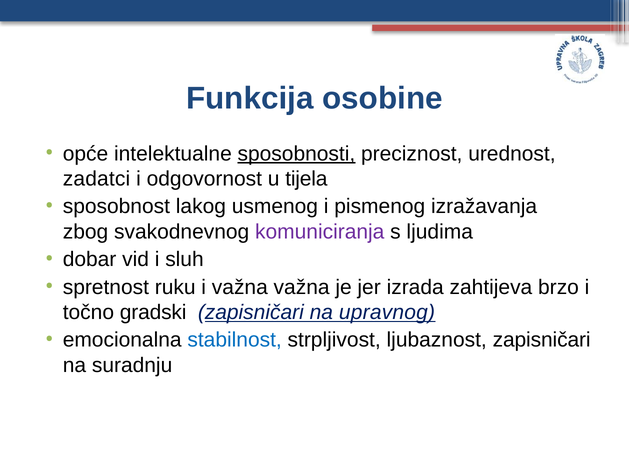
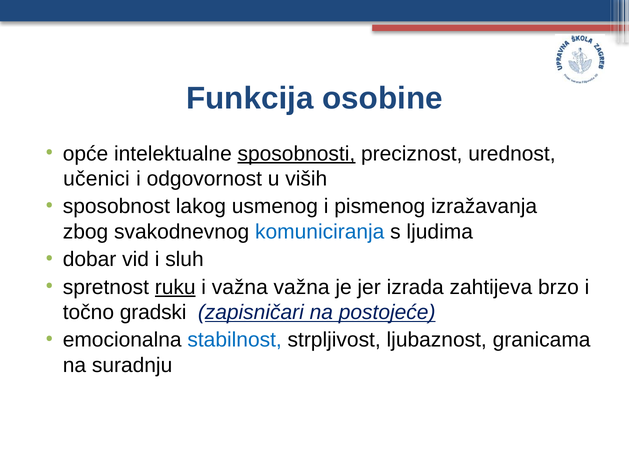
zadatci: zadatci -> učenici
tijela: tijela -> viših
komuniciranja colour: purple -> blue
ruku underline: none -> present
upravnog: upravnog -> postojeće
ljubaznost zapisničari: zapisničari -> granicama
